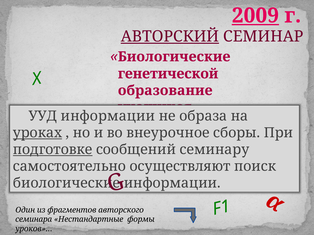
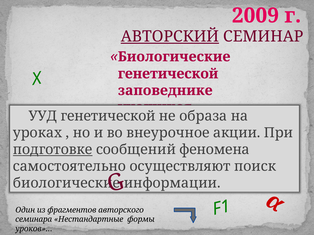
2009 underline: present -> none
образование: образование -> заповеднике
информации at (108, 116): информации -> генетической
уроках underline: present -> none
сборы: сборы -> акции
семинару: семинару -> феномена
